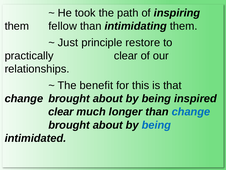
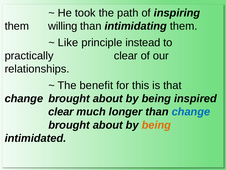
fellow: fellow -> willing
Just: Just -> Like
restore: restore -> instead
being at (156, 125) colour: blue -> orange
